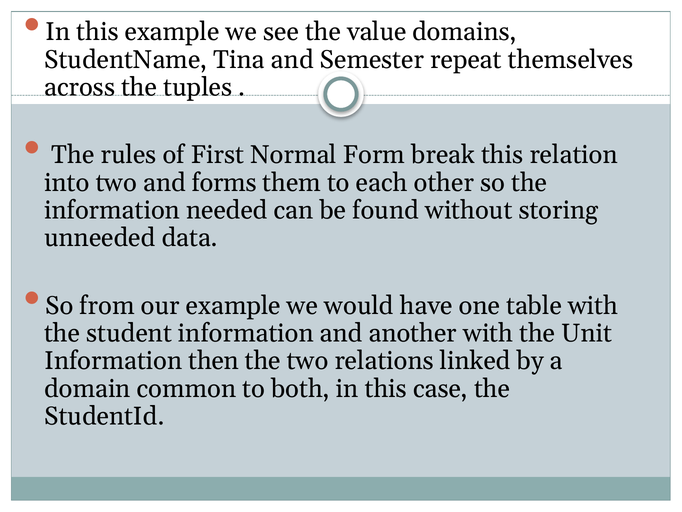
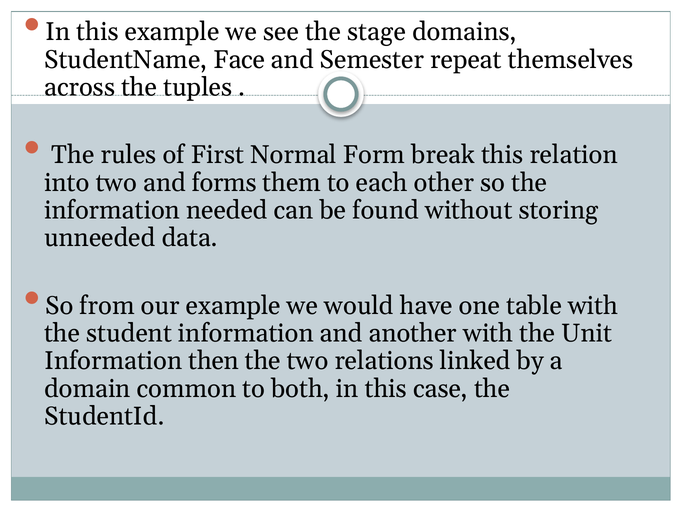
value: value -> stage
Tina: Tina -> Face
